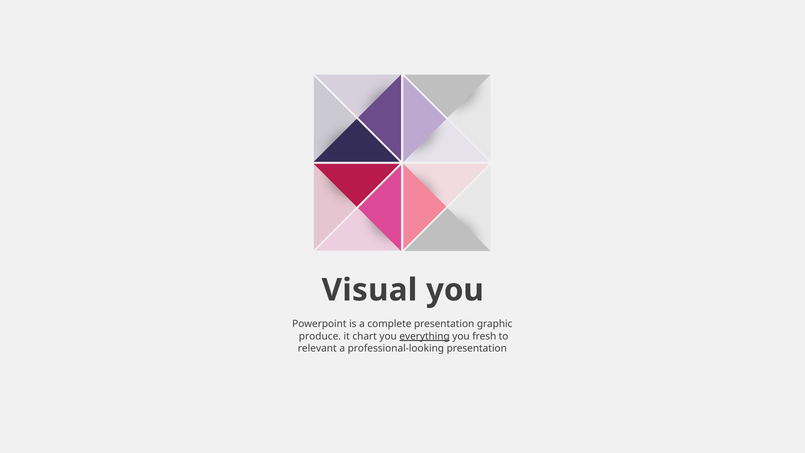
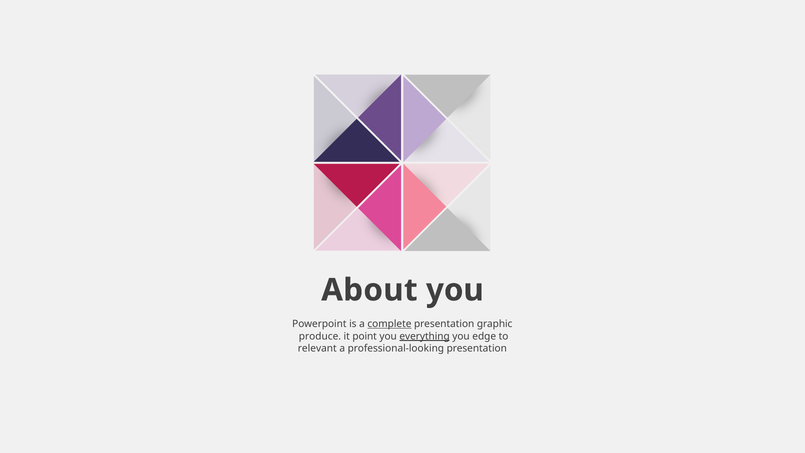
Visual: Visual -> About
complete underline: none -> present
chart: chart -> point
fresh: fresh -> edge
